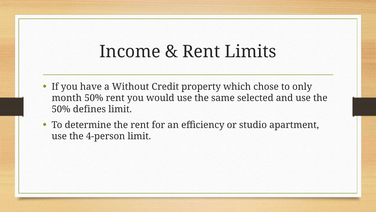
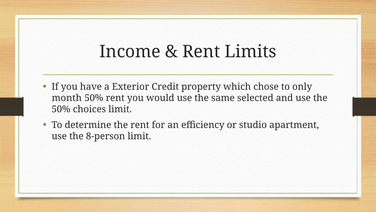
Without: Without -> Exterior
defines: defines -> choices
4-person: 4-person -> 8-person
